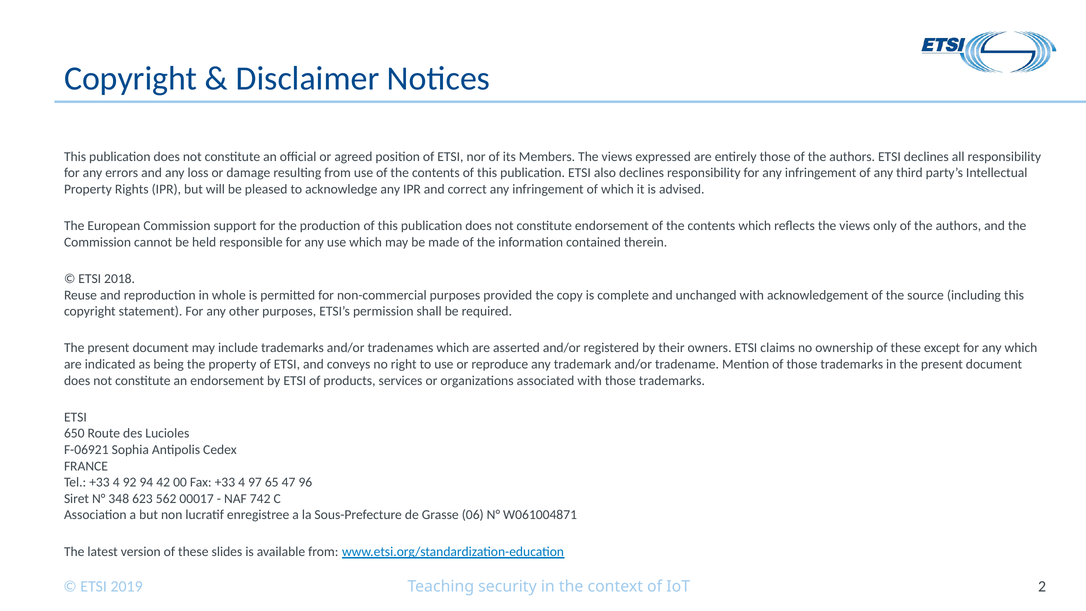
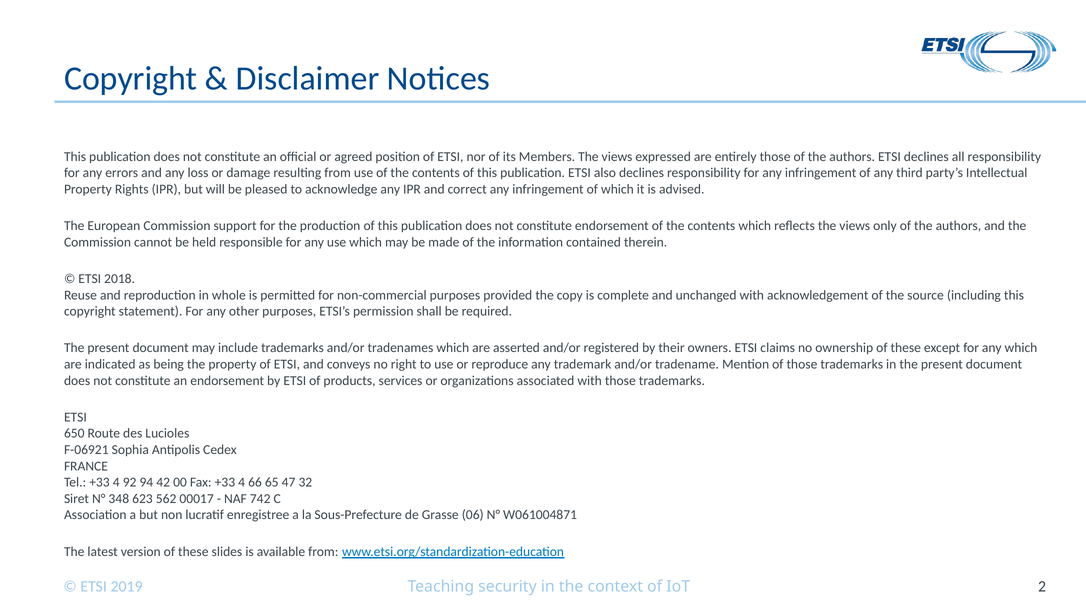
97: 97 -> 66
96: 96 -> 32
